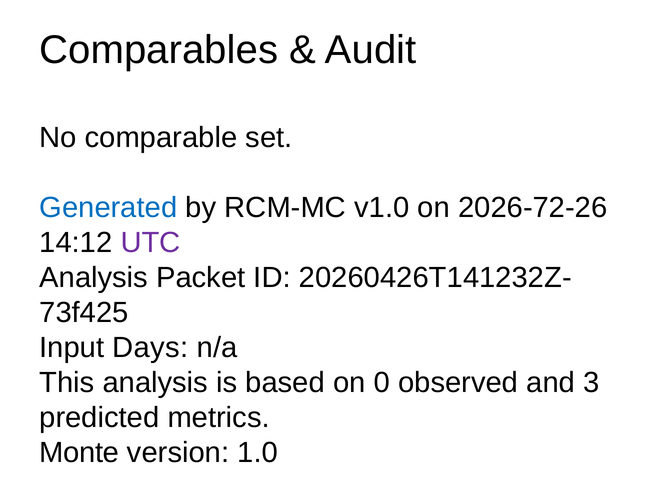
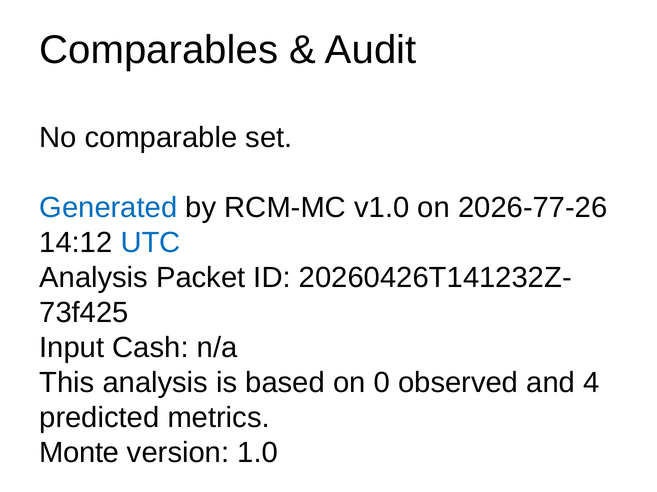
2026-72-26: 2026-72-26 -> 2026-77-26
UTC colour: purple -> blue
Days: Days -> Cash
3: 3 -> 4
